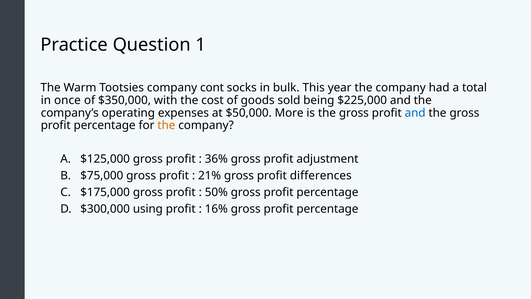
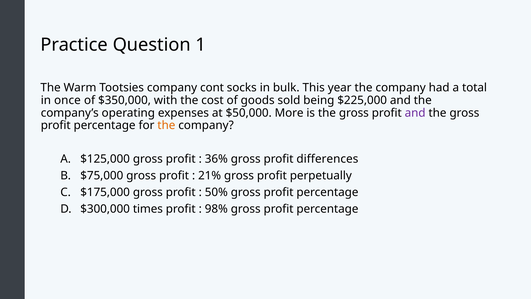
and at (415, 113) colour: blue -> purple
adjustment: adjustment -> differences
differences: differences -> perpetually
using: using -> times
16%: 16% -> 98%
